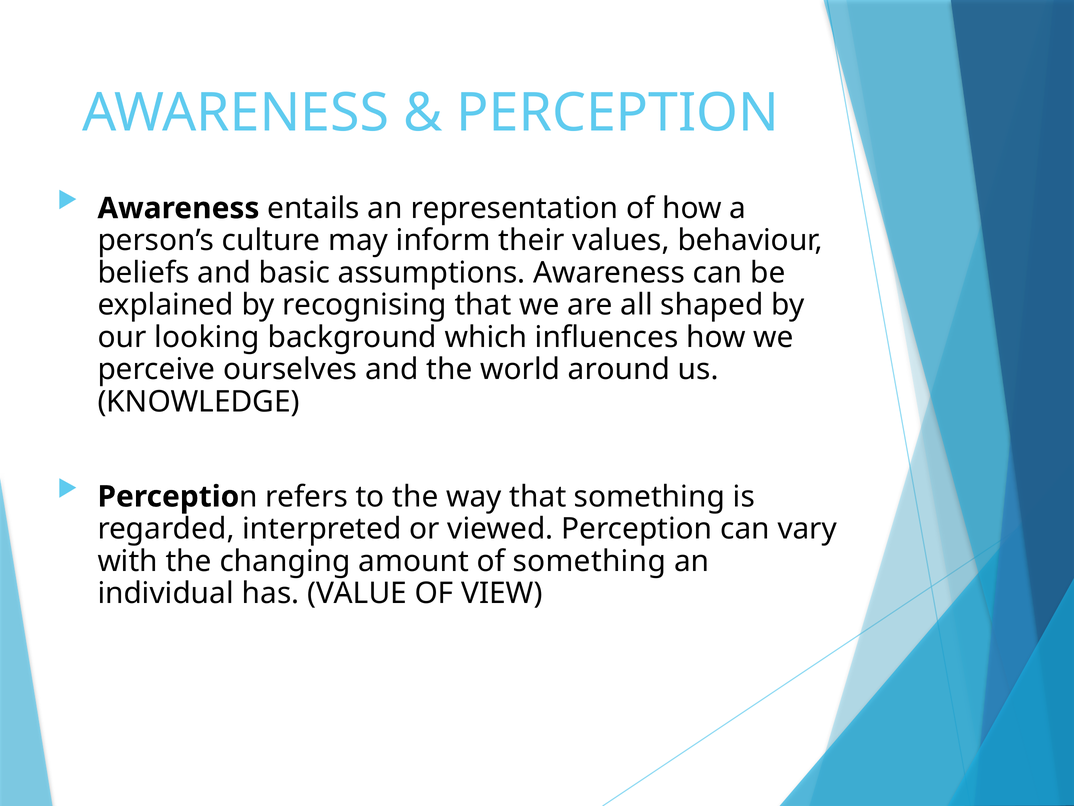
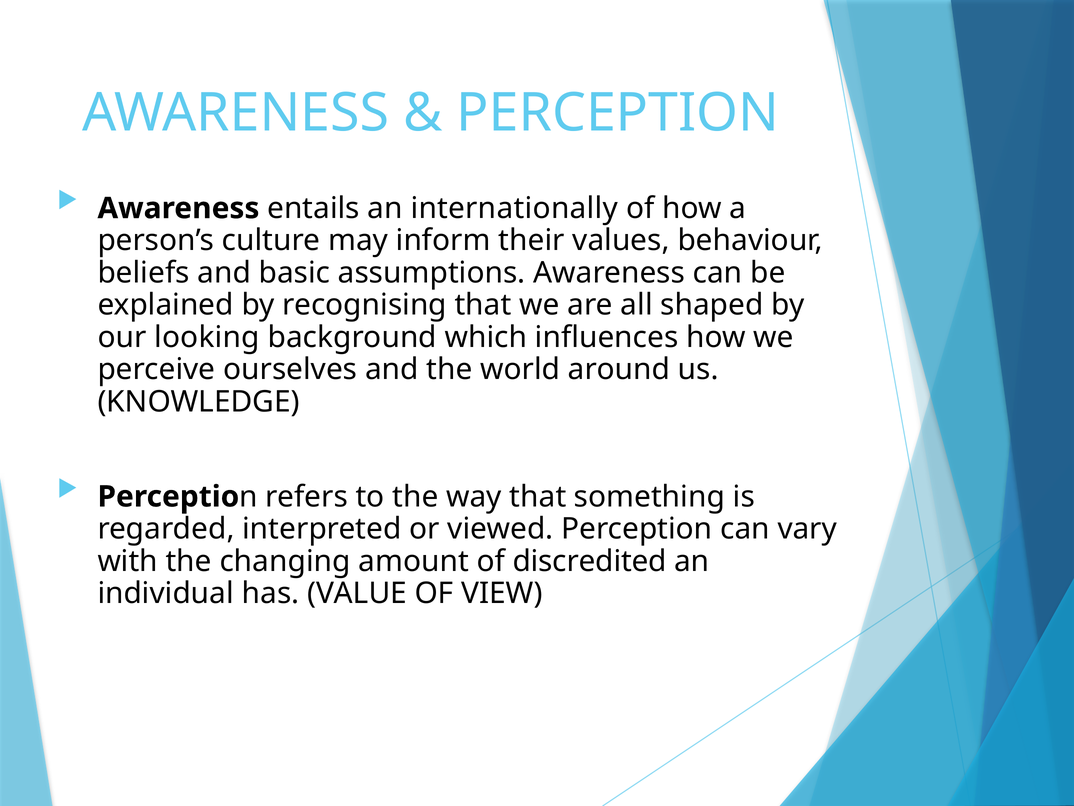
representation: representation -> internationally
of something: something -> discredited
